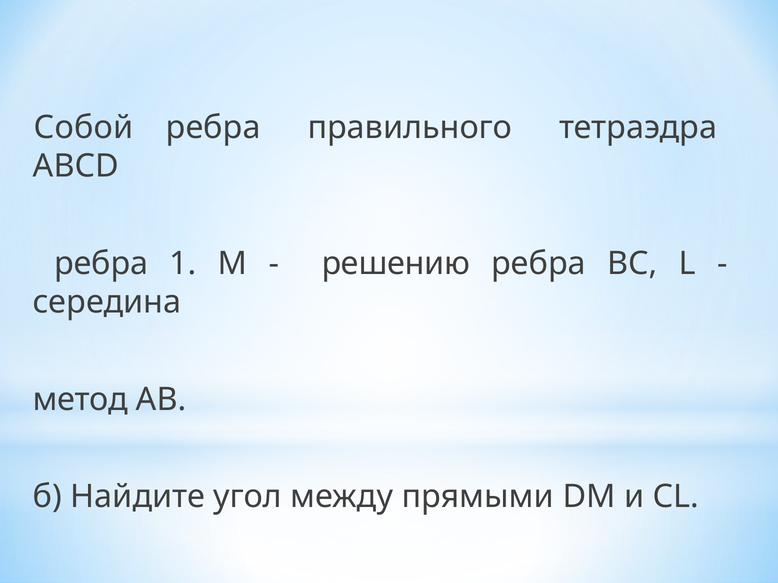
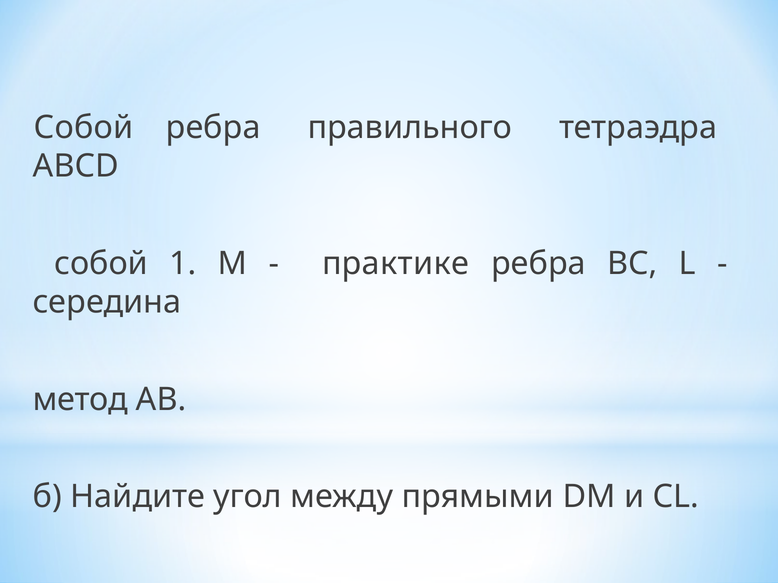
ребра at (101, 264): ребра -> собой
решению: решению -> практике
